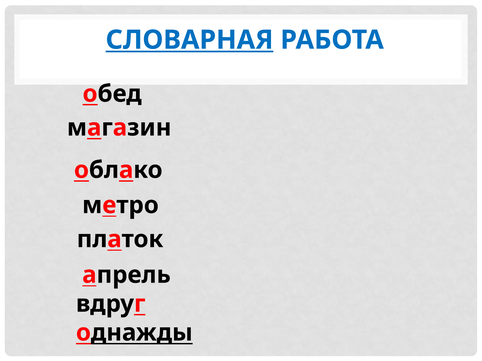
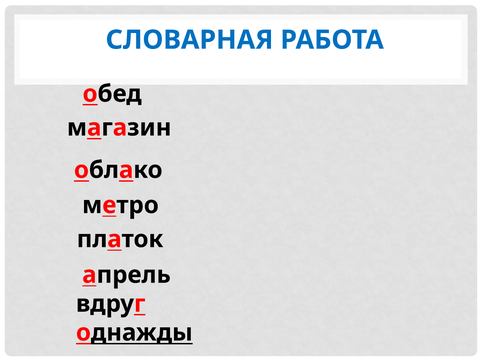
СЛОВАРНАЯ underline: present -> none
